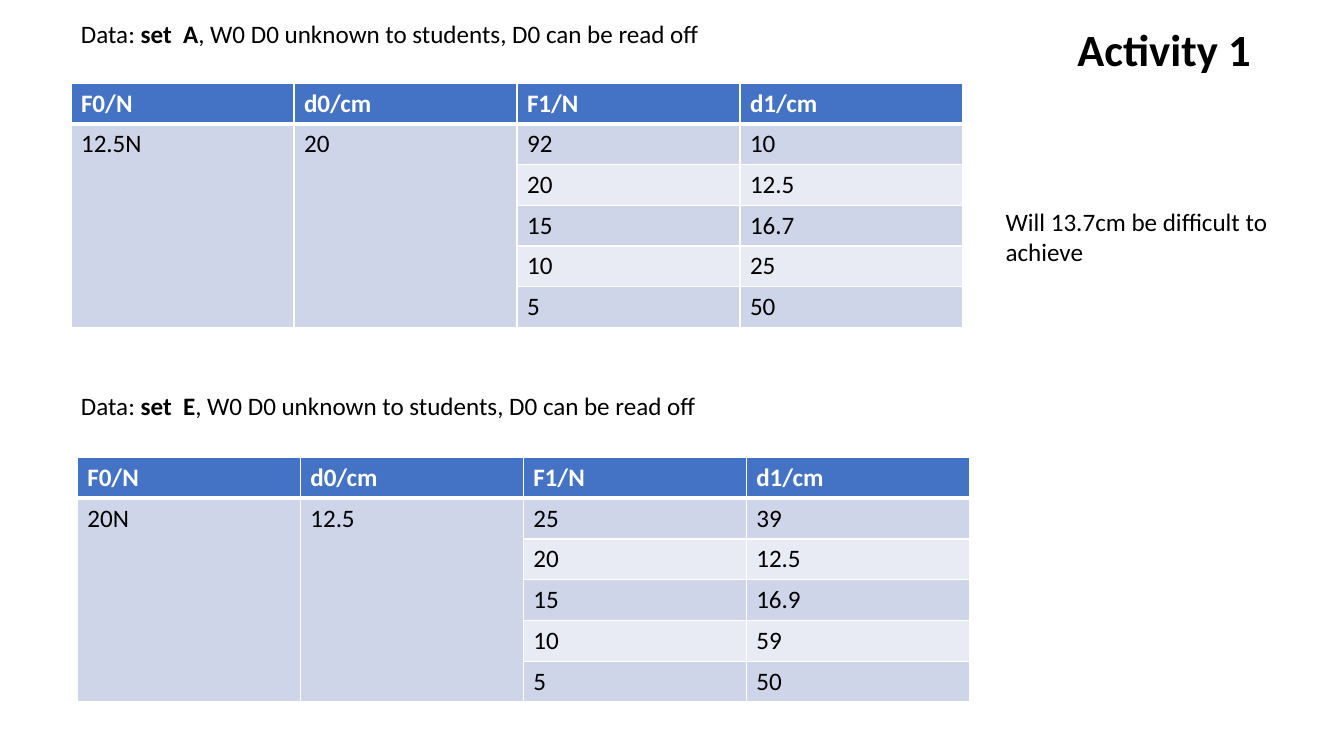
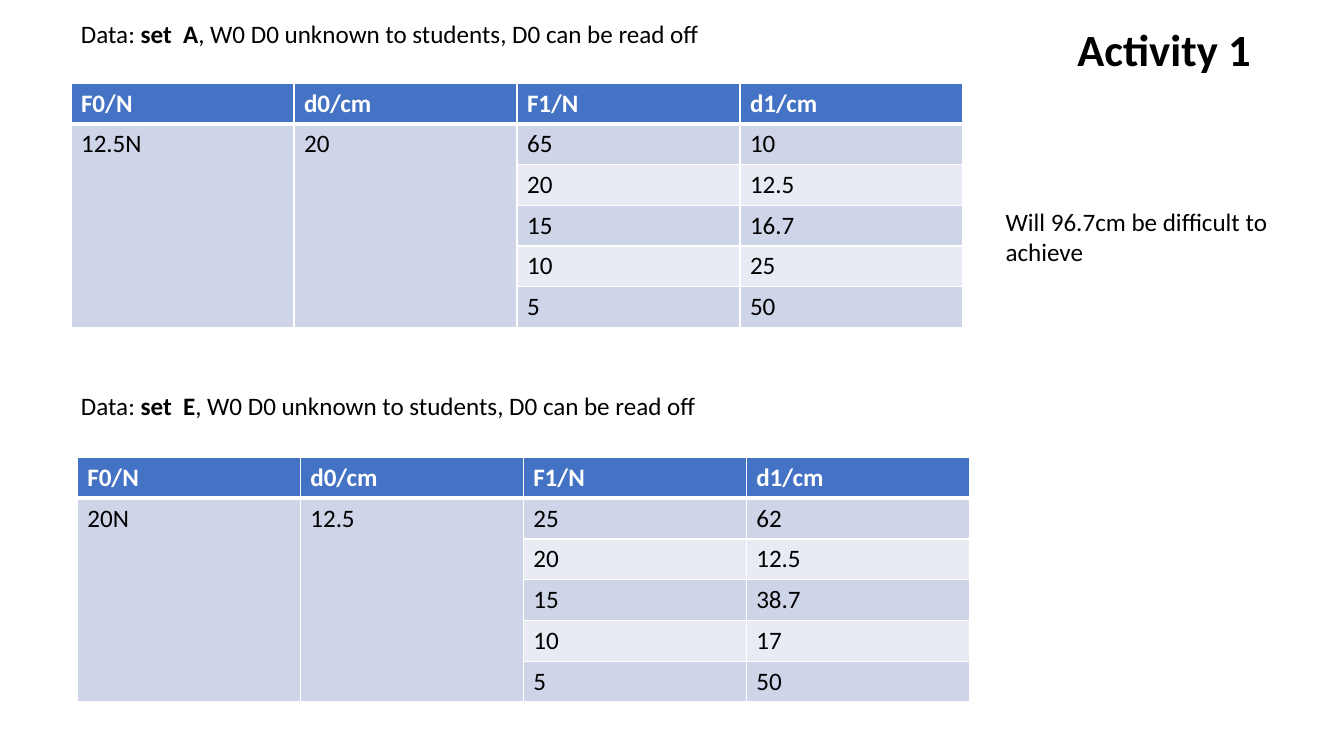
92: 92 -> 65
13.7cm: 13.7cm -> 96.7cm
39: 39 -> 62
16.9: 16.9 -> 38.7
59: 59 -> 17
